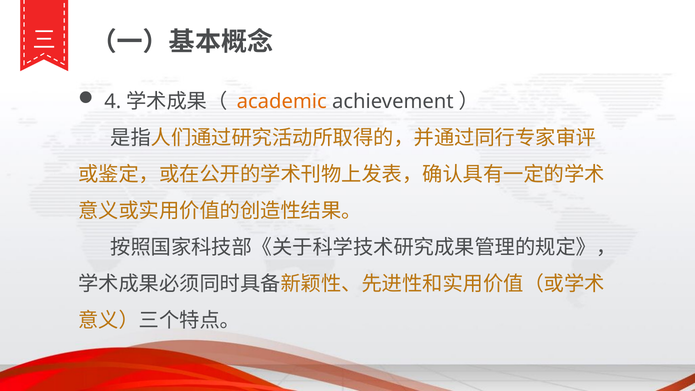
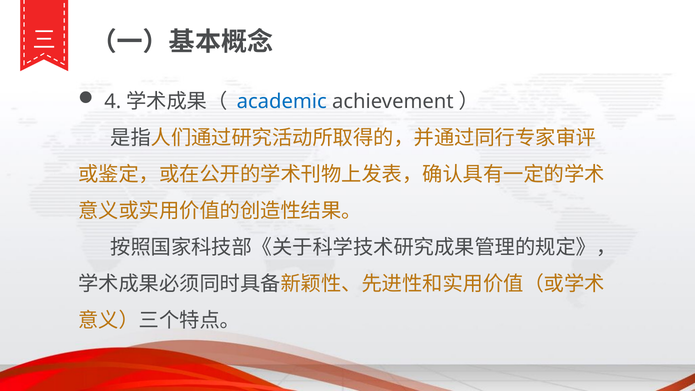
academic colour: orange -> blue
